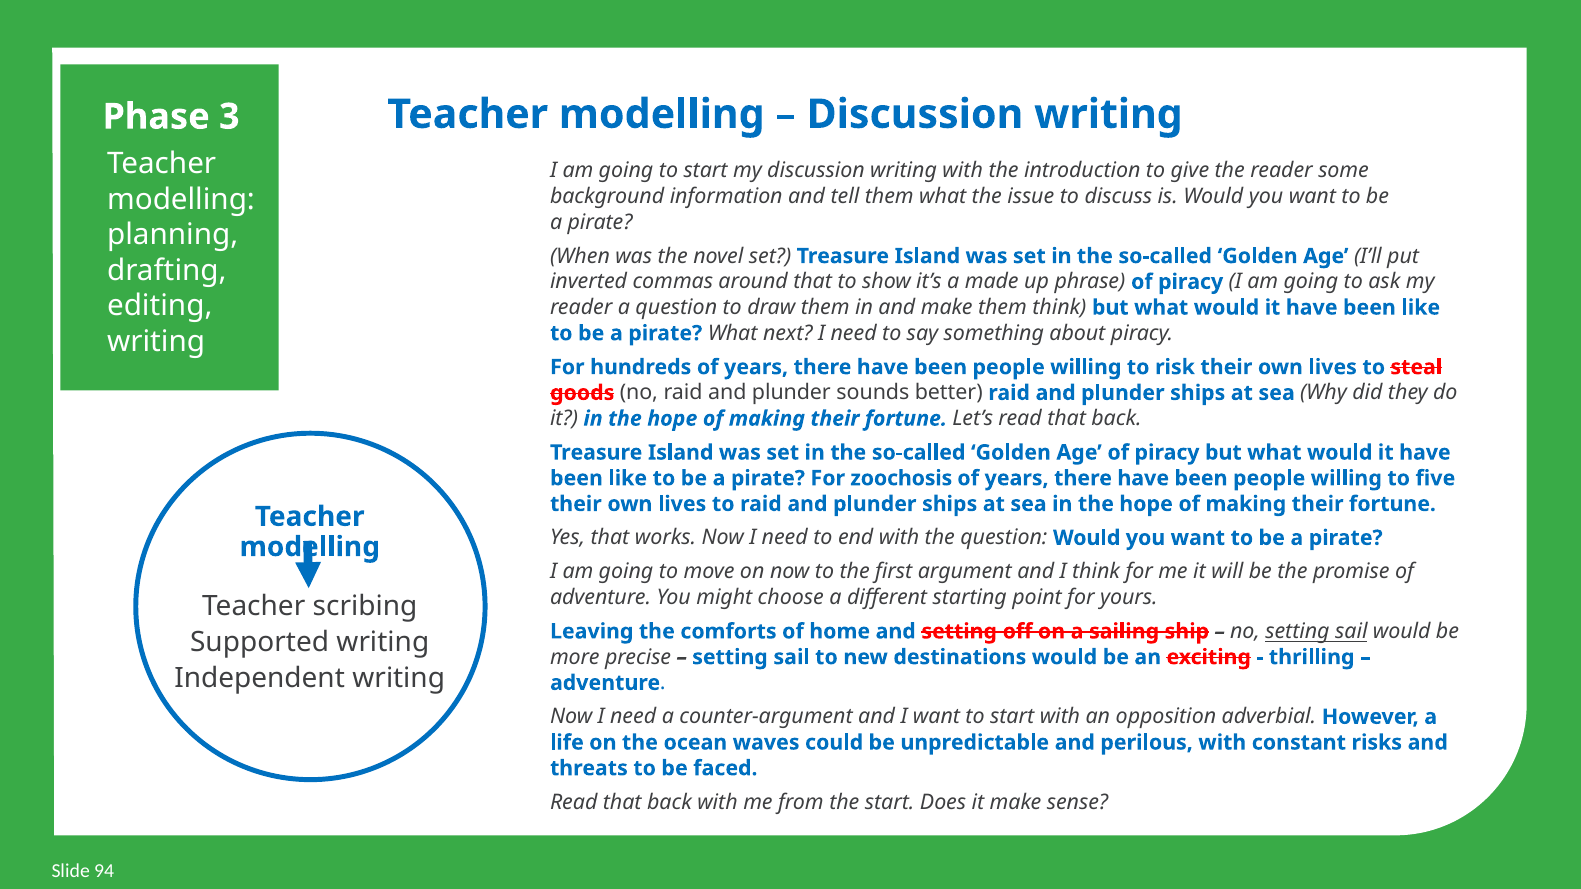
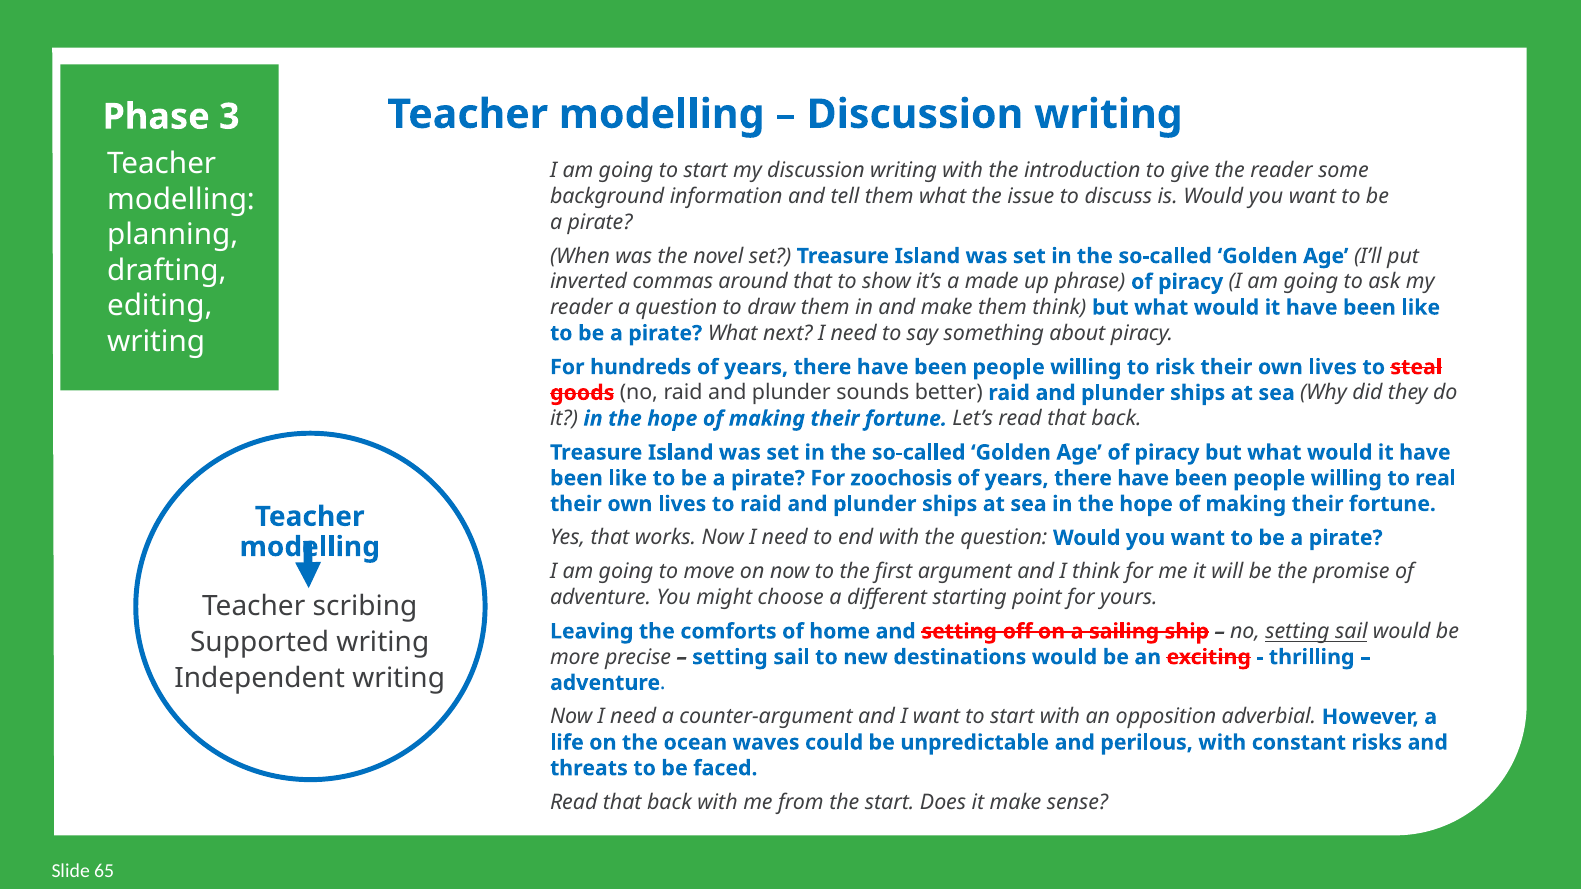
five: five -> real
94: 94 -> 65
